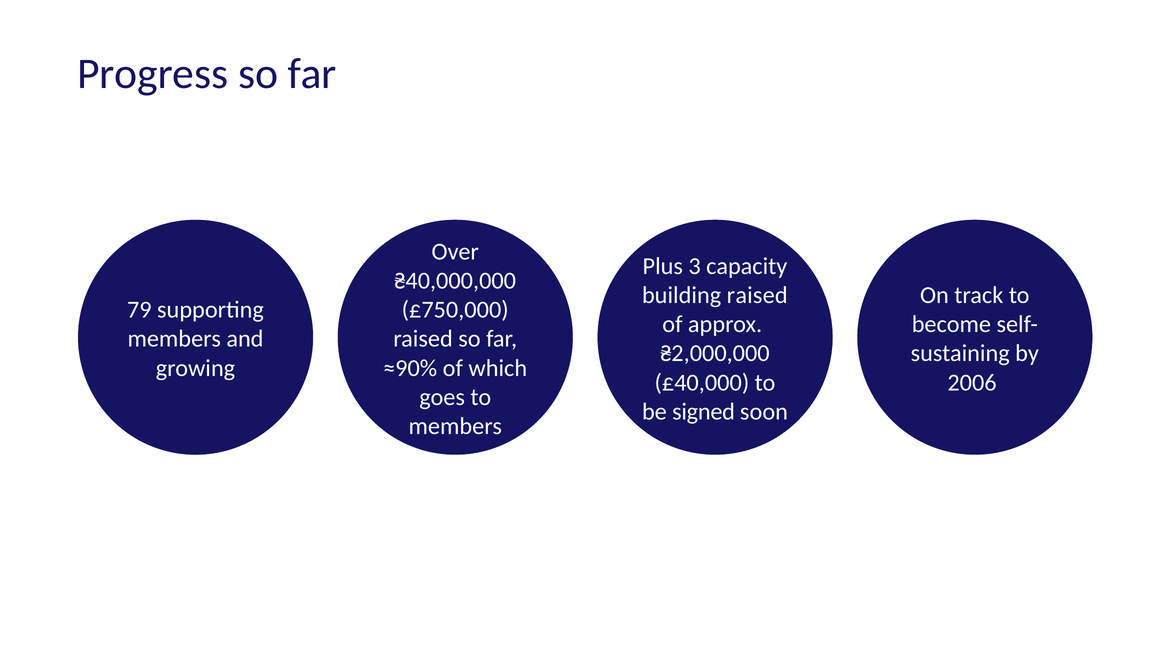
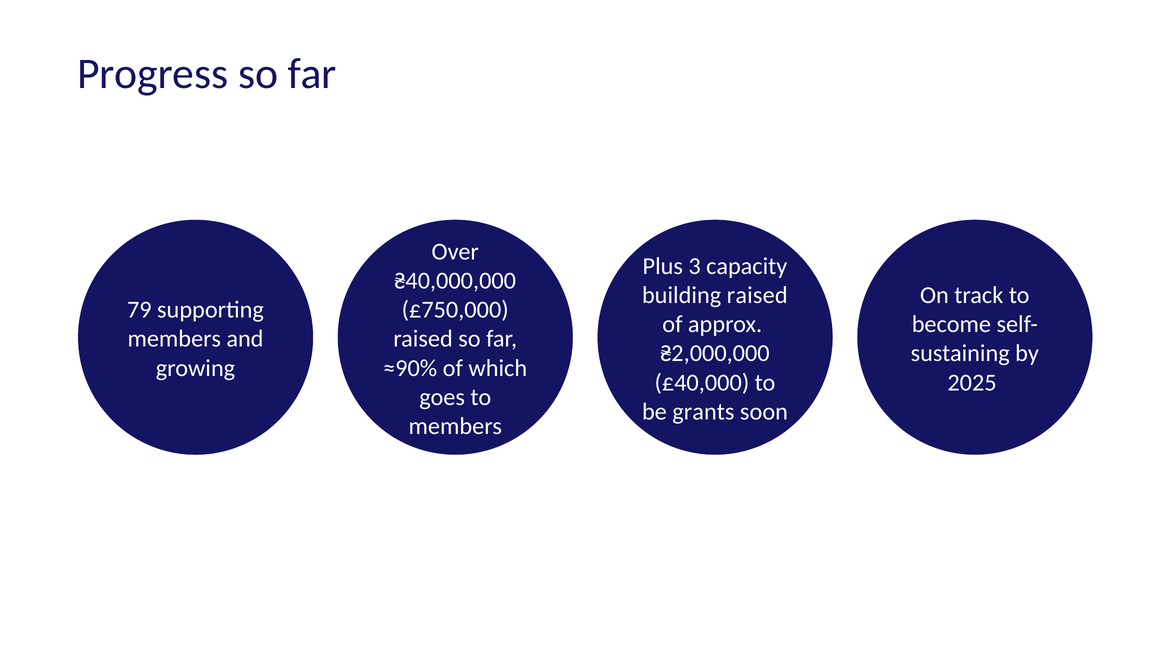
2006: 2006 -> 2025
signed: signed -> grants
